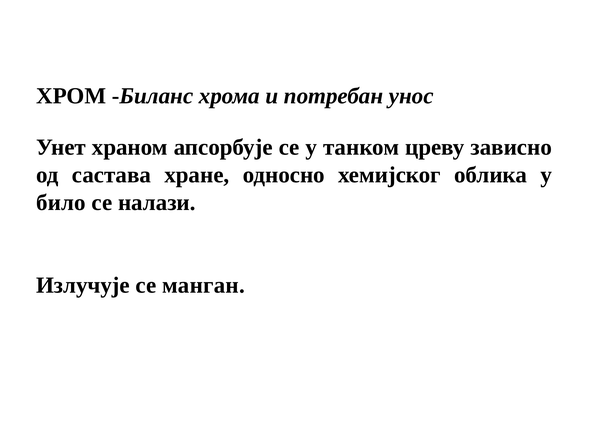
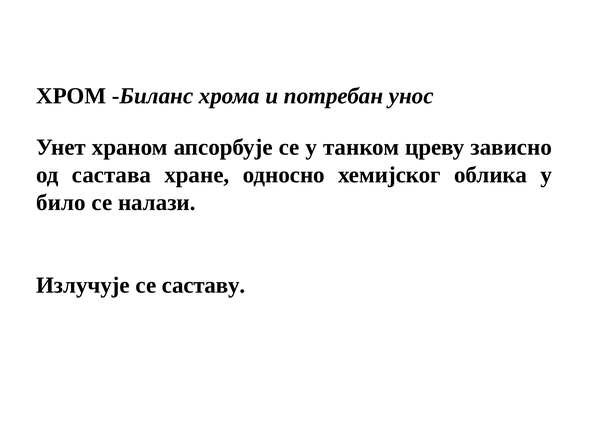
манган: манган -> саставу
